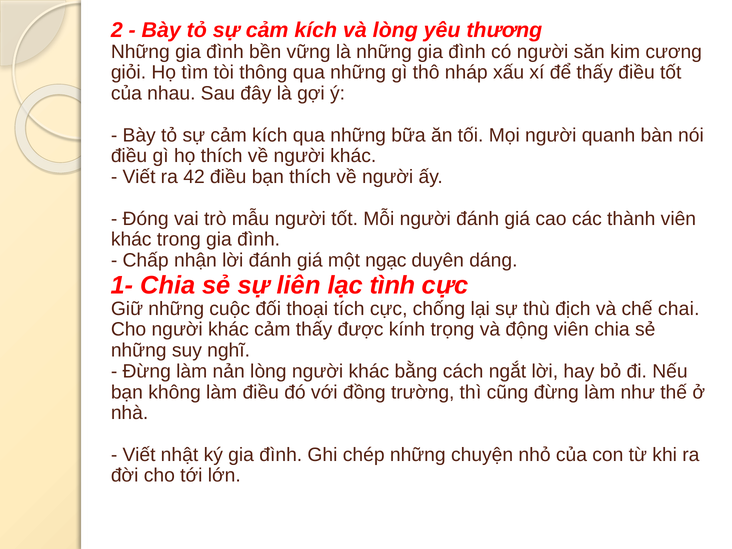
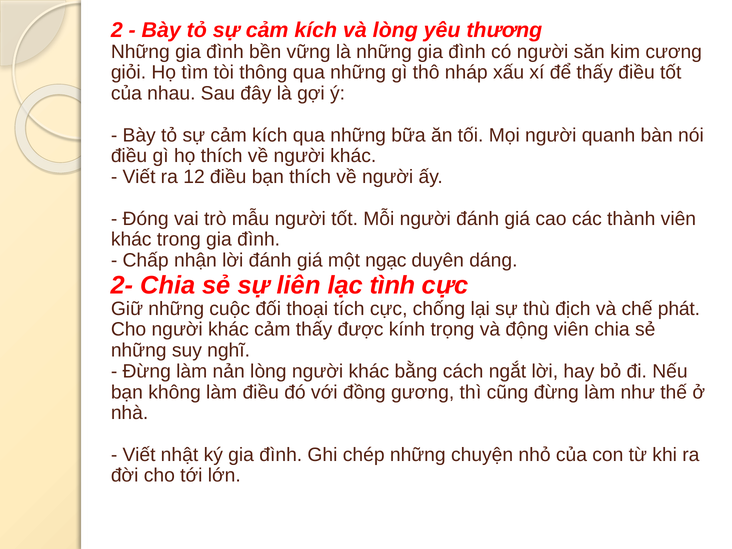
42: 42 -> 12
1-: 1- -> 2-
chai: chai -> phát
trường: trường -> gương
